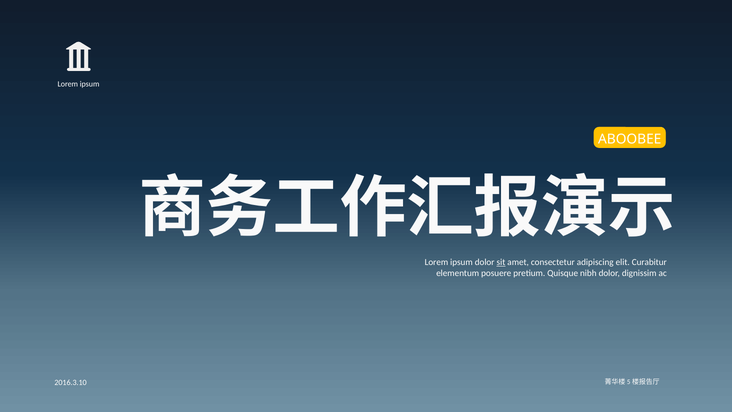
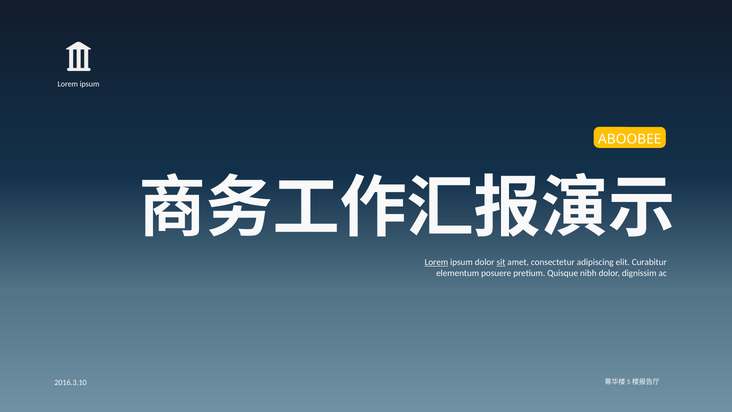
Lorem at (436, 262) underline: none -> present
